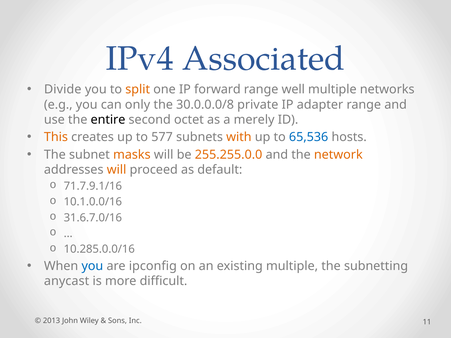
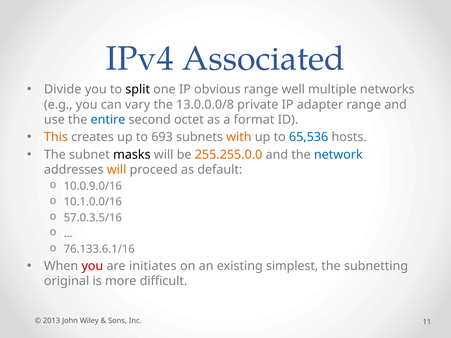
split colour: orange -> black
forward: forward -> obvious
only: only -> vary
30.0.0.0/8: 30.0.0.0/8 -> 13.0.0.0/8
entire colour: black -> blue
merely: merely -> format
577: 577 -> 693
masks colour: orange -> black
network colour: orange -> blue
71.7.9.1/16: 71.7.9.1/16 -> 10.0.9.0/16
31.6.7.0/16: 31.6.7.0/16 -> 57.0.3.5/16
10.285.0.0/16: 10.285.0.0/16 -> 76.133.6.1/16
you at (92, 266) colour: blue -> red
ipconfig: ipconfig -> initiates
existing multiple: multiple -> simplest
anycast: anycast -> original
